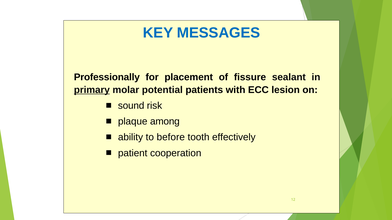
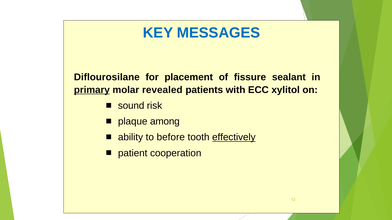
Professionally: Professionally -> Diflourosilane
potential: potential -> revealed
lesion: lesion -> xylitol
effectively underline: none -> present
